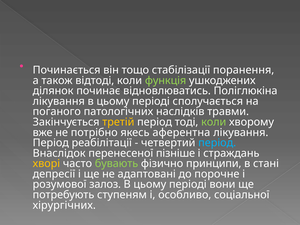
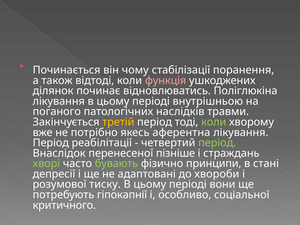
тощо: тощо -> чому
функція colour: light green -> pink
сполучається: сполучається -> внутрішньою
період at (217, 143) colour: light blue -> light green
хворі colour: yellow -> light green
порочне: порочне -> хвороби
залоз: залоз -> тиску
ступеням: ступеням -> гіпокапнії
хірургічних: хірургічних -> критичного
